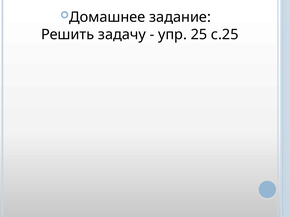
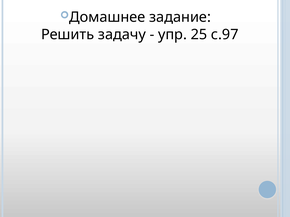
с.25: с.25 -> с.97
